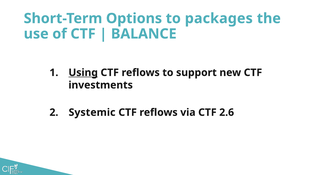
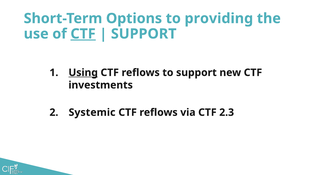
packages: packages -> providing
CTF at (83, 34) underline: none -> present
BALANCE at (144, 34): BALANCE -> SUPPORT
2.6: 2.6 -> 2.3
